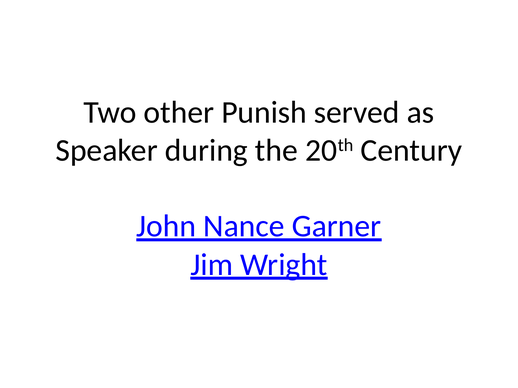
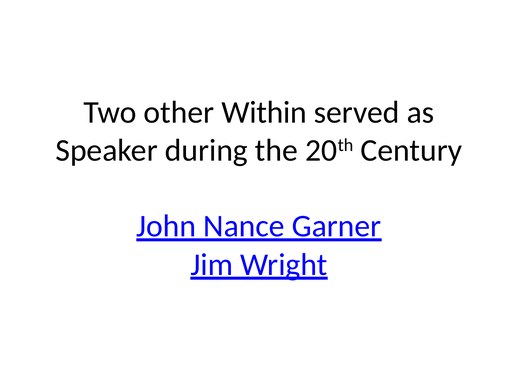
Punish: Punish -> Within
